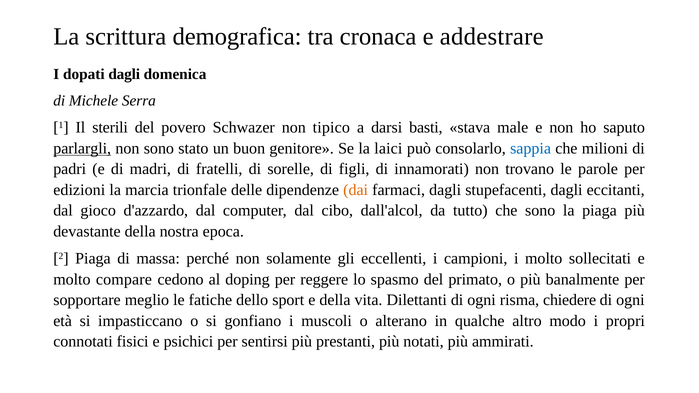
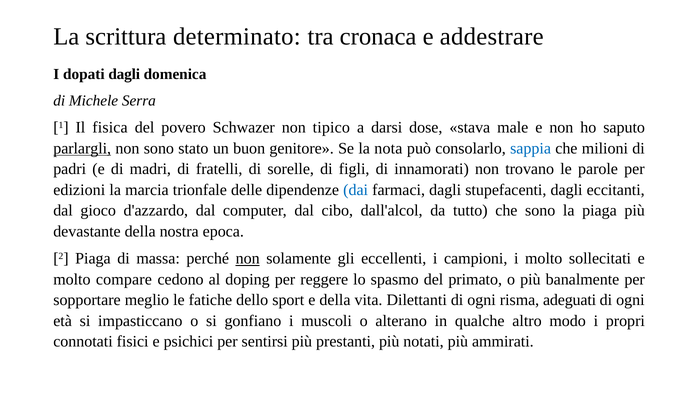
demografica: demografica -> determinato
sterili: sterili -> fisica
basti: basti -> dose
laici: laici -> nota
dai colour: orange -> blue
non at (248, 259) underline: none -> present
chiedere: chiedere -> adeguati
